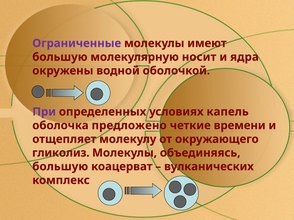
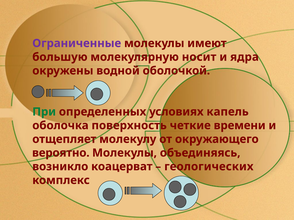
При colour: purple -> green
предложено: предложено -> поверхность
гликолиз: гликолиз -> вероятно
большую at (60, 167): большую -> возникло
вулканических: вулканических -> геологических
